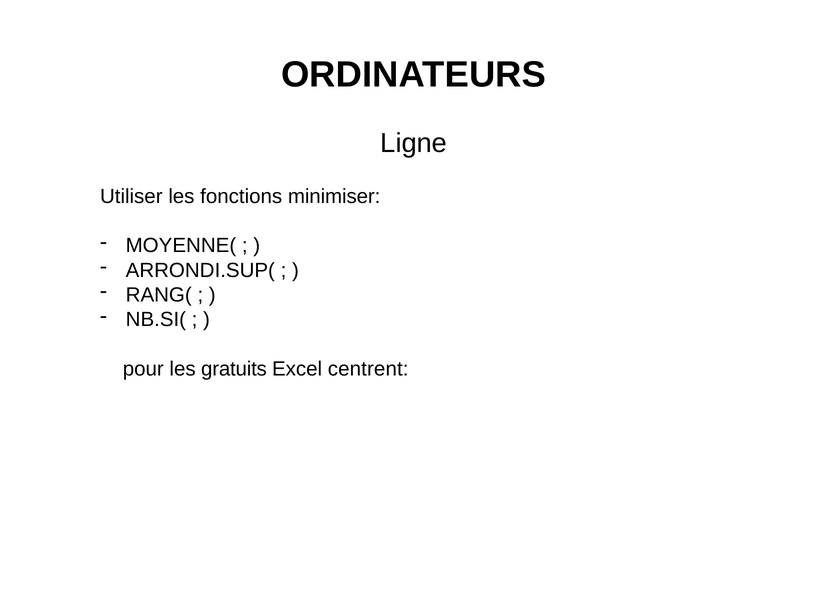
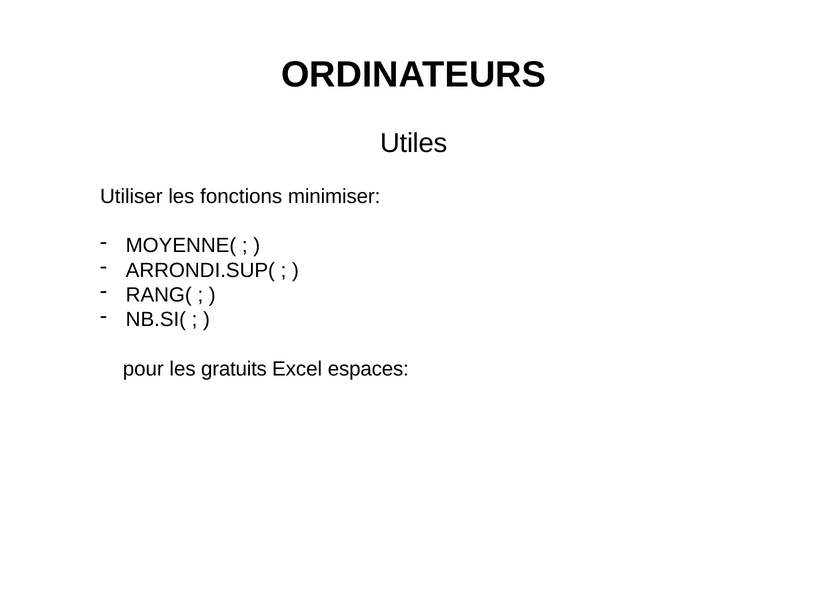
Ligne: Ligne -> Utiles
centrent: centrent -> espaces
